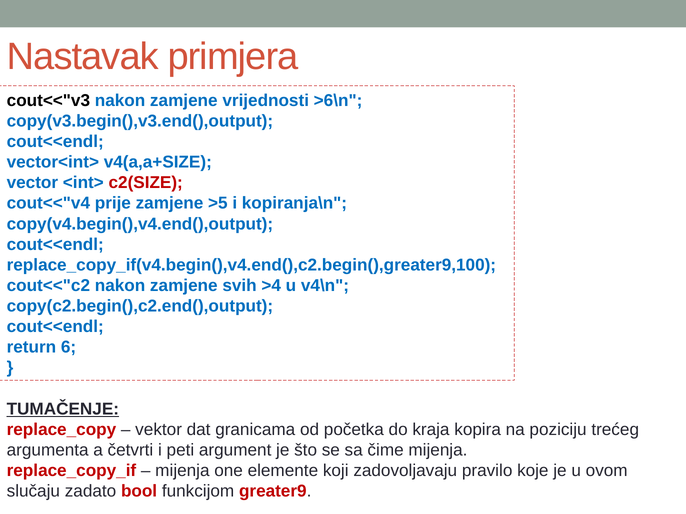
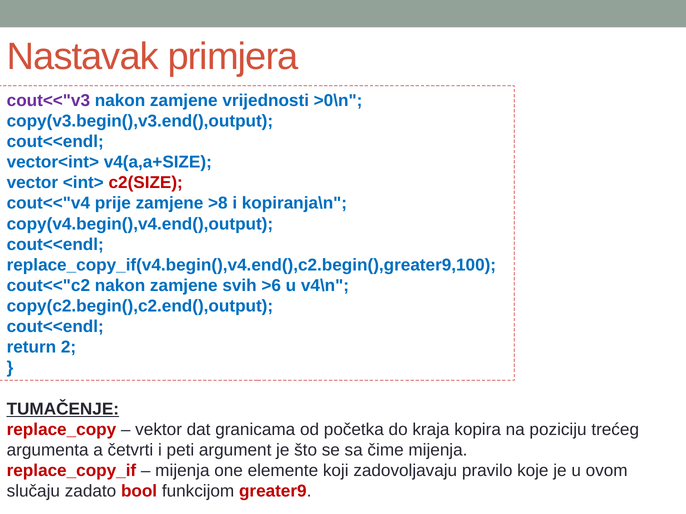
cout<<"v3 colour: black -> purple
>6\n: >6\n -> >0\n
>5: >5 -> >8
>4: >4 -> >6
6: 6 -> 2
